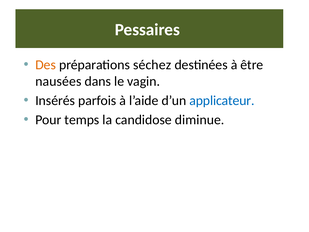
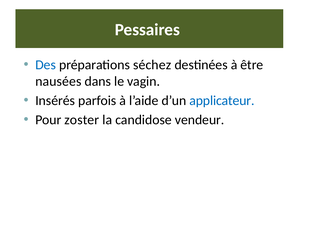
Des colour: orange -> blue
temps: temps -> zoster
diminue: diminue -> vendeur
